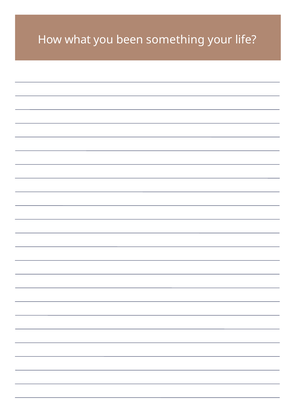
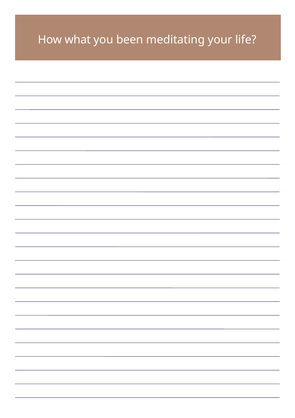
something: something -> meditating
